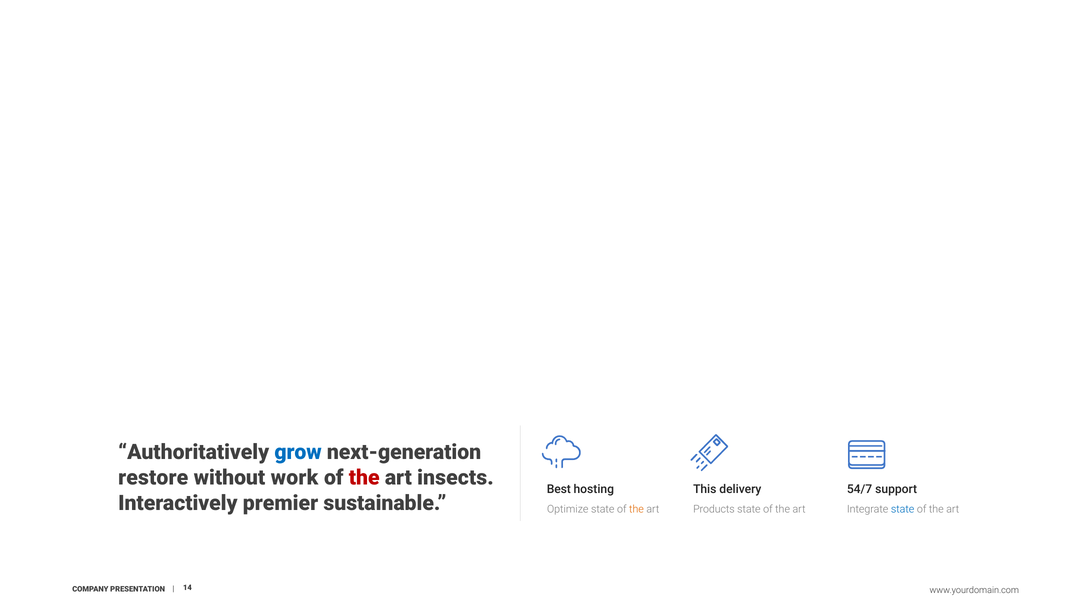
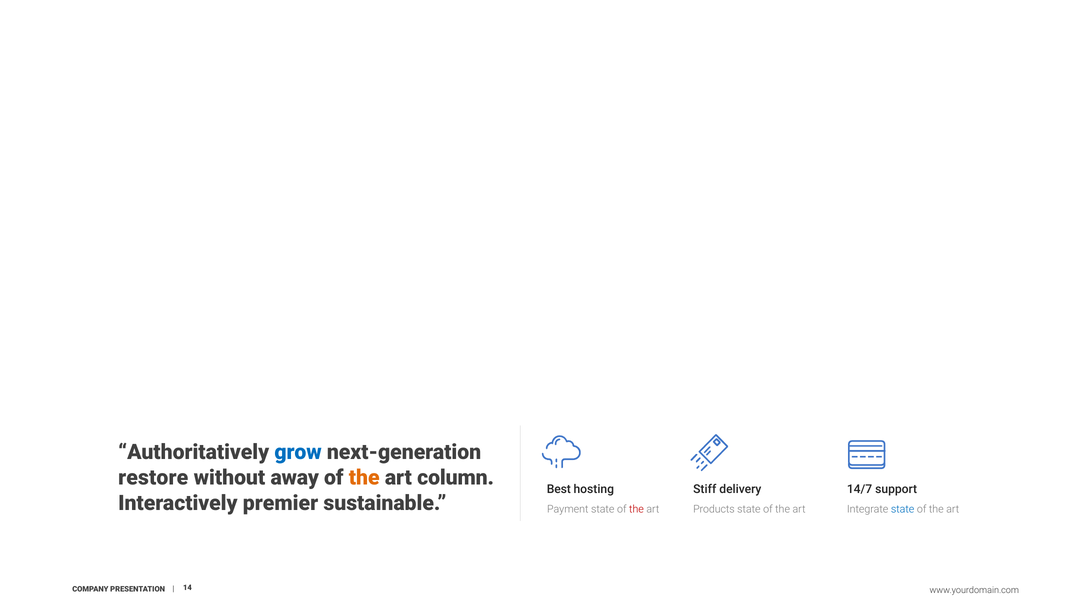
work: work -> away
the at (364, 477) colour: red -> orange
insects: insects -> column
This: This -> Stiff
54/7: 54/7 -> 14/7
Optimize: Optimize -> Payment
the at (636, 509) colour: orange -> red
